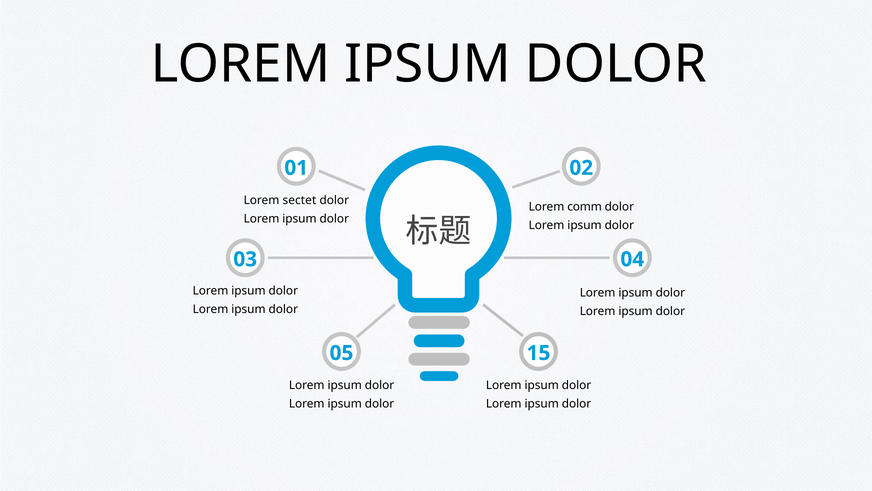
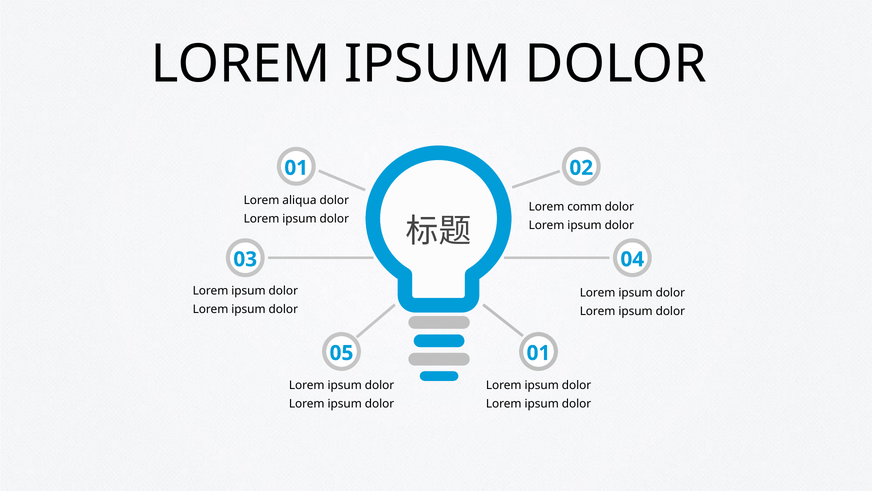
sectet: sectet -> aliqua
05 15: 15 -> 01
